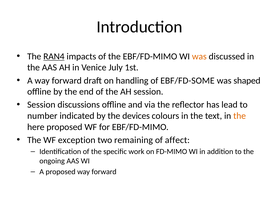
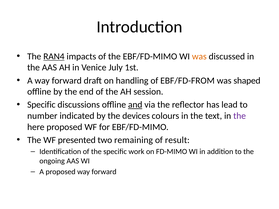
EBF/FD-SOME: EBF/FD-SOME -> EBF/FD-FROM
Session at (41, 105): Session -> Specific
and underline: none -> present
the at (240, 116) colour: orange -> purple
exception: exception -> presented
affect: affect -> result
